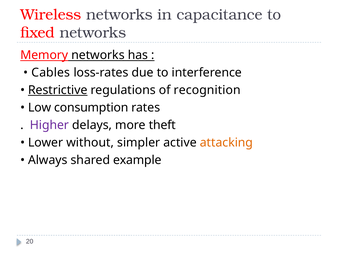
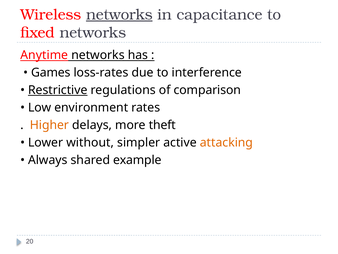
networks at (119, 15) underline: none -> present
Memory: Memory -> Anytime
Cables: Cables -> Games
recognition: recognition -> comparison
consumption: consumption -> environment
Higher colour: purple -> orange
